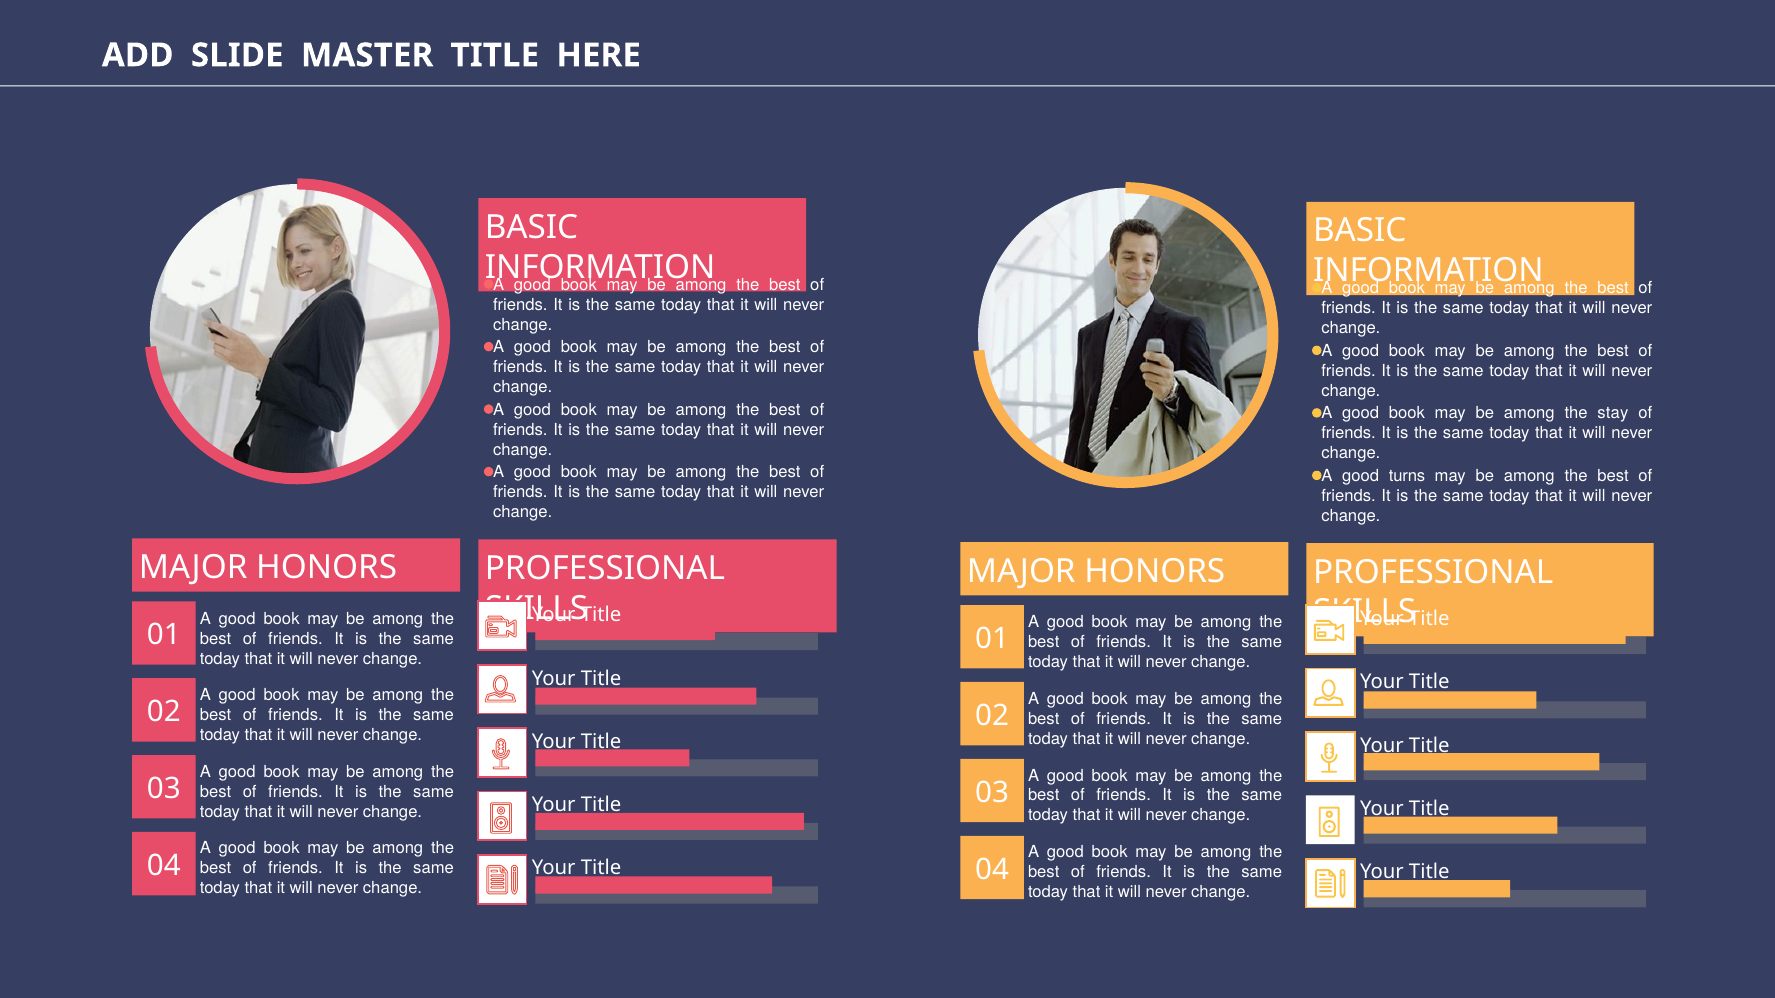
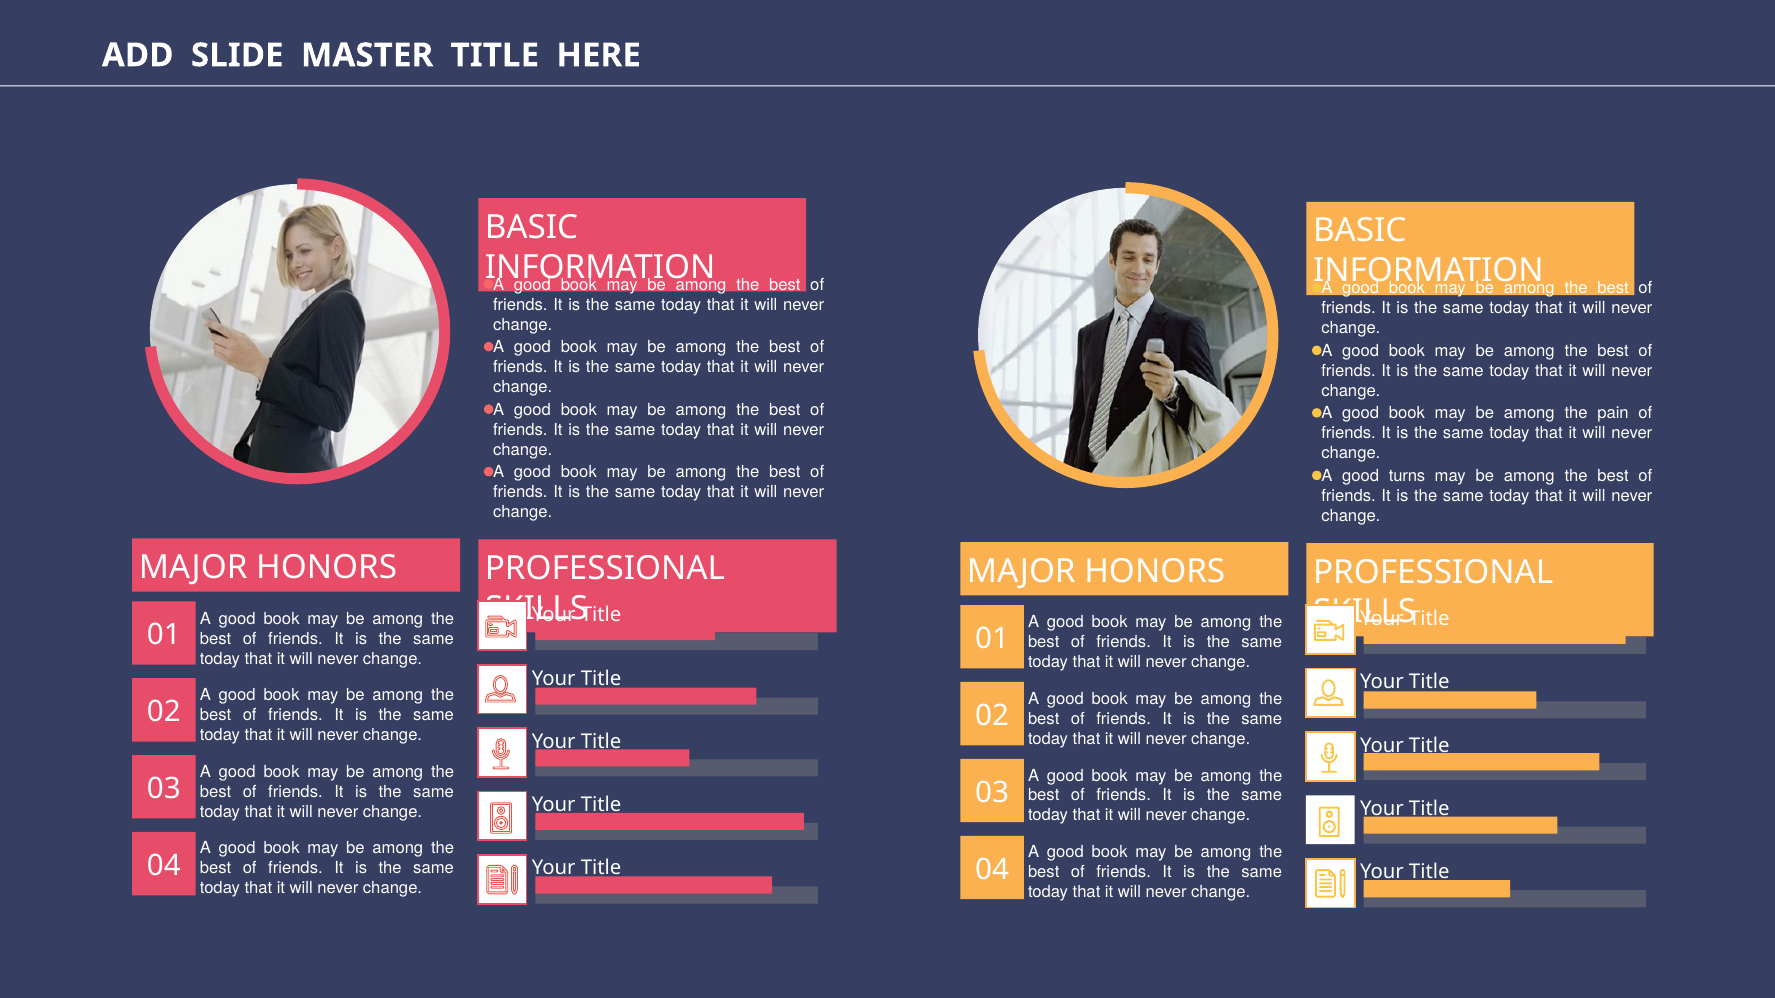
stay: stay -> pain
